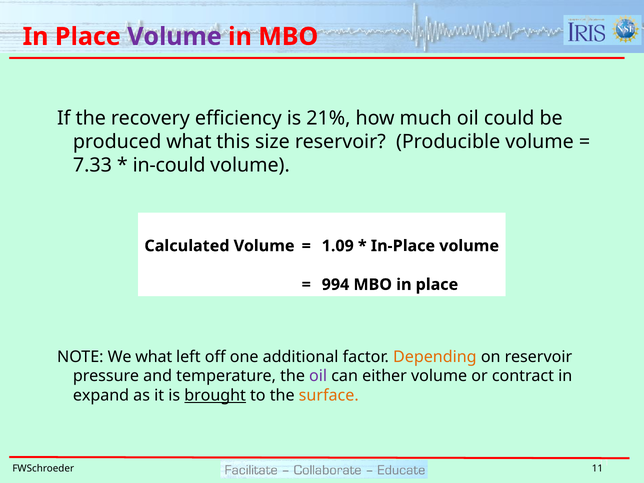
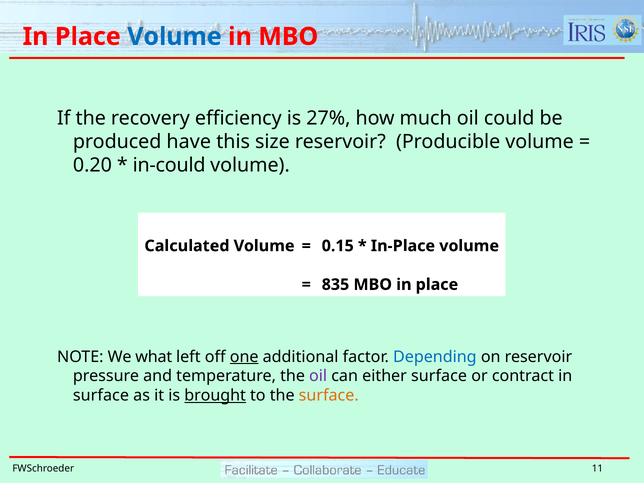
Volume at (174, 37) colour: purple -> blue
21%: 21% -> 27%
produced what: what -> have
7.33: 7.33 -> 0.20
1.09: 1.09 -> 0.15
994: 994 -> 835
one underline: none -> present
Depending colour: orange -> blue
either volume: volume -> surface
expand at (101, 395): expand -> surface
